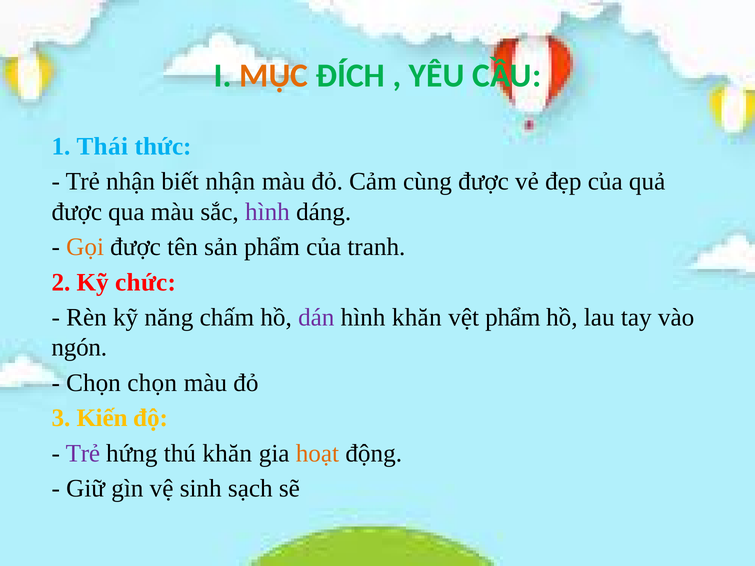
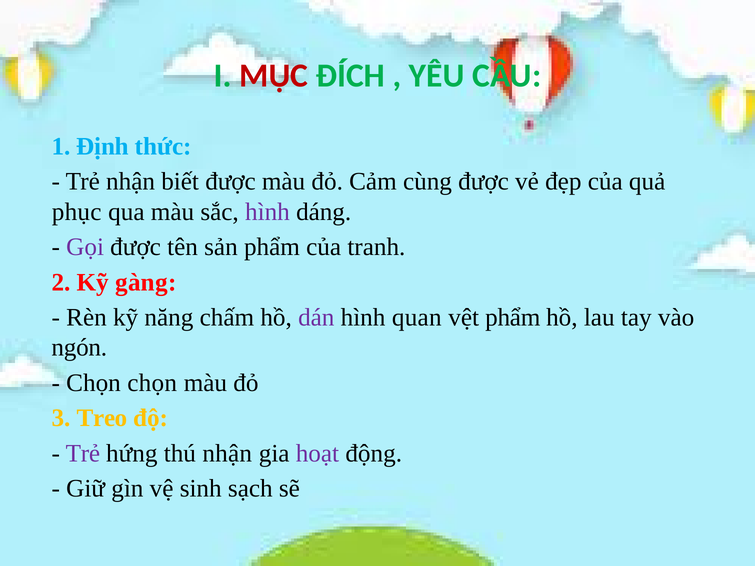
MỤC colour: orange -> red
Thái: Thái -> Định
biết nhận: nhận -> được
được at (77, 212): được -> phục
Gọi colour: orange -> purple
chức: chức -> gàng
hình khăn: khăn -> quan
Kiến: Kiến -> Treo
thú khăn: khăn -> nhận
hoạt colour: orange -> purple
